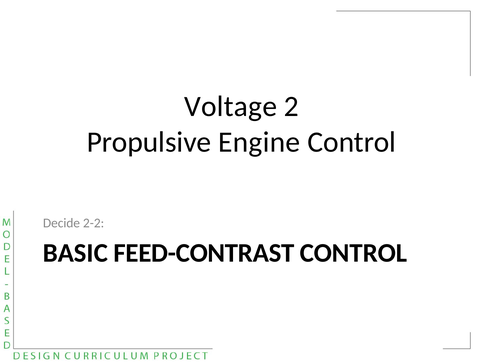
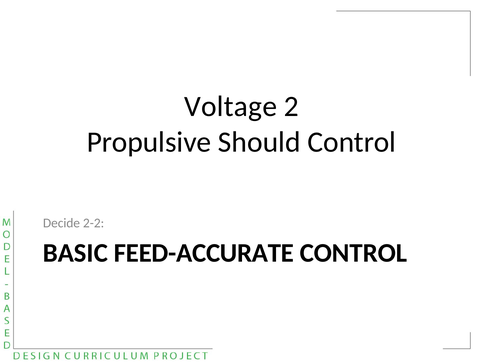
Engine: Engine -> Should
FEED-CONTRAST: FEED-CONTRAST -> FEED-ACCURATE
